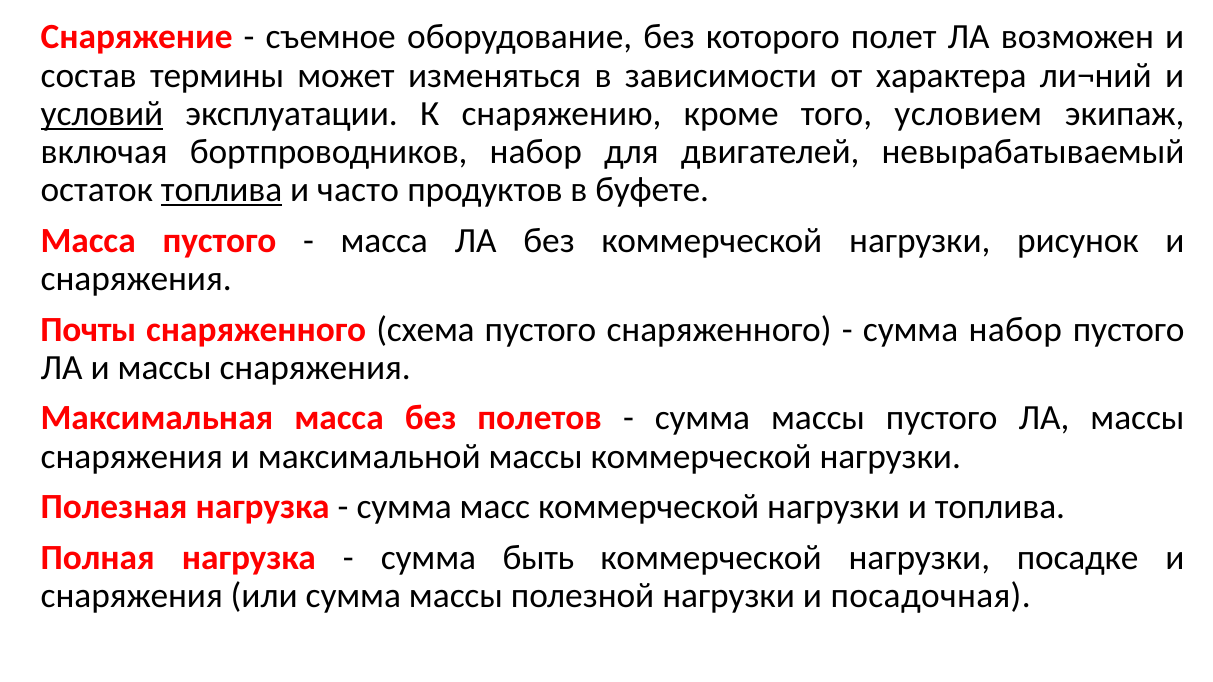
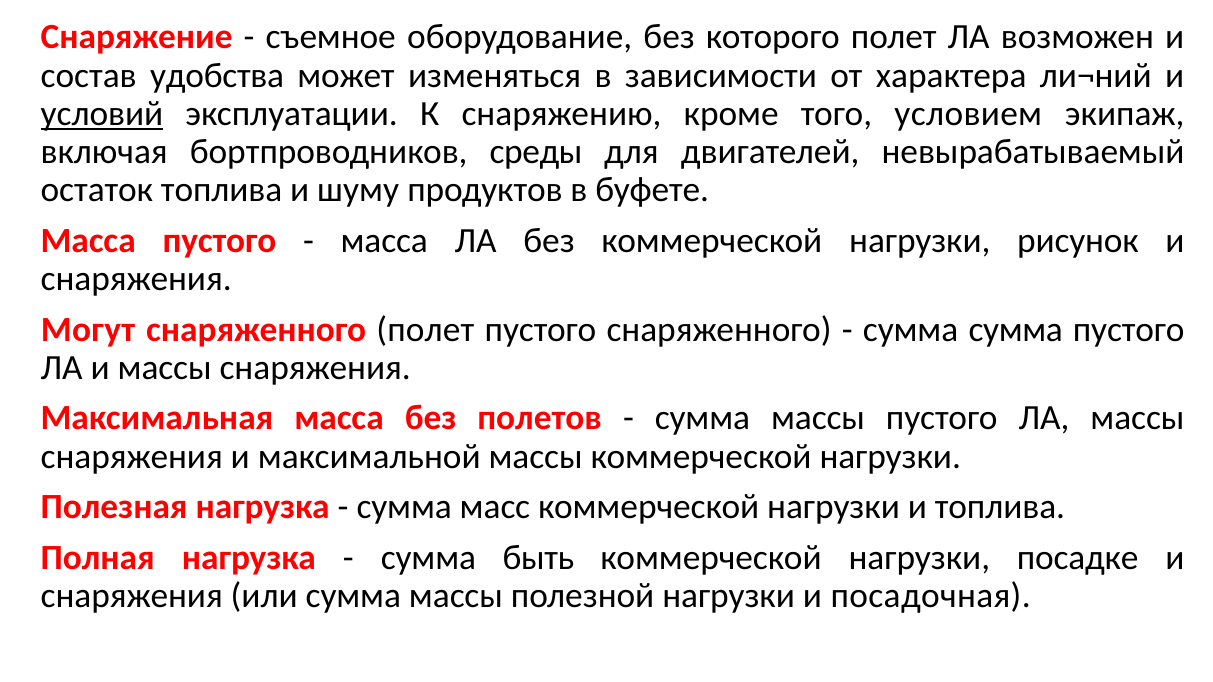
термины: термины -> удобства
бортпроводников набор: набор -> среды
топлива at (222, 190) underline: present -> none
часто: часто -> шуму
Почты: Почты -> Могут
снаряженного схема: схема -> полет
сумма набор: набор -> сумма
